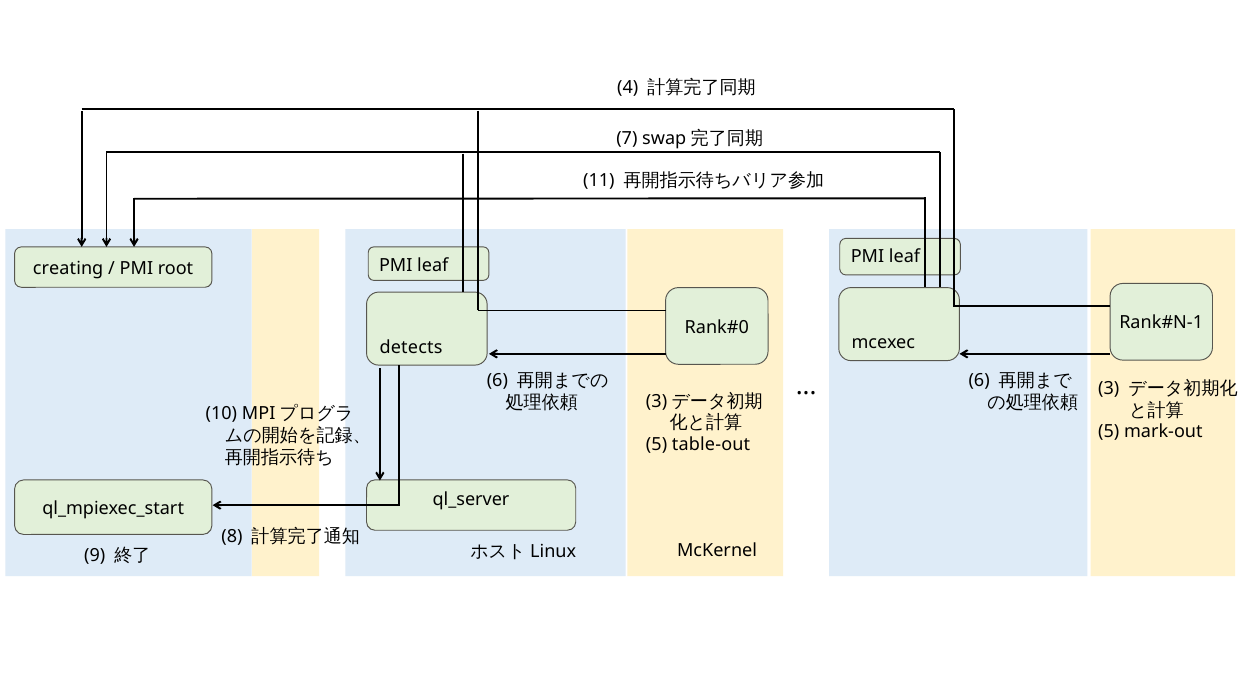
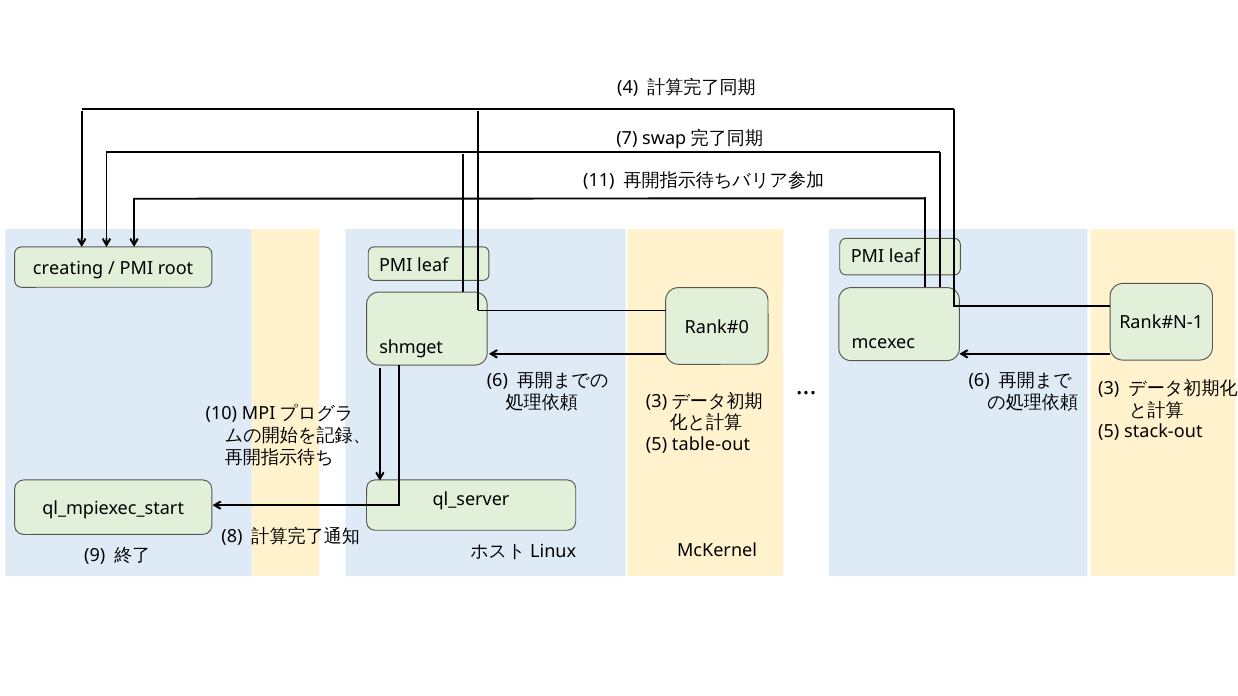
detects: detects -> shmget
mark-out: mark-out -> stack-out
